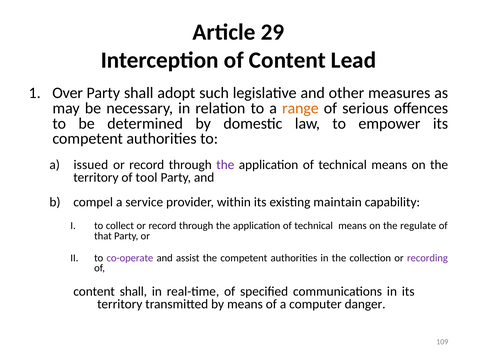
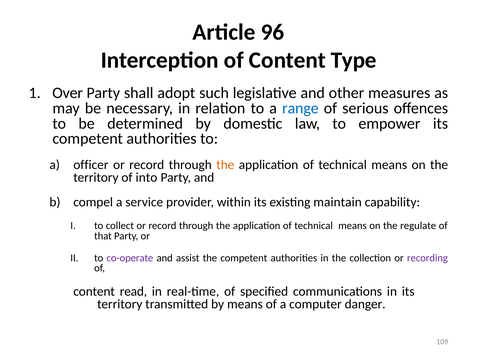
29: 29 -> 96
Lead: Lead -> Type
range colour: orange -> blue
issued: issued -> officer
the at (225, 165) colour: purple -> orange
tool: tool -> into
content shall: shall -> read
